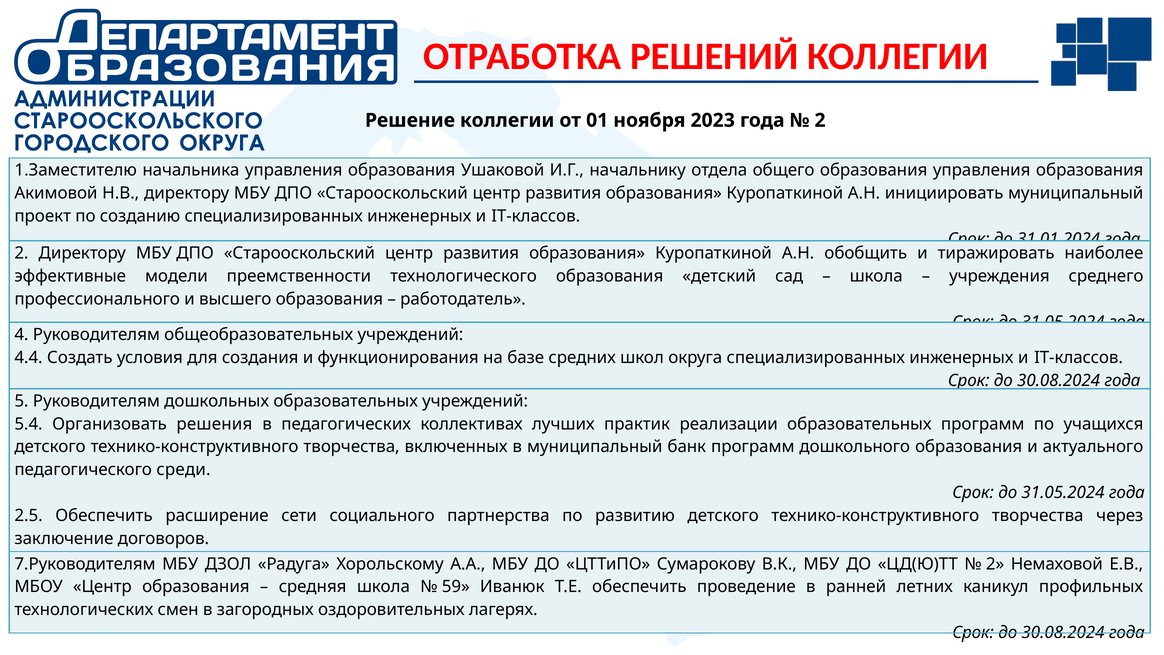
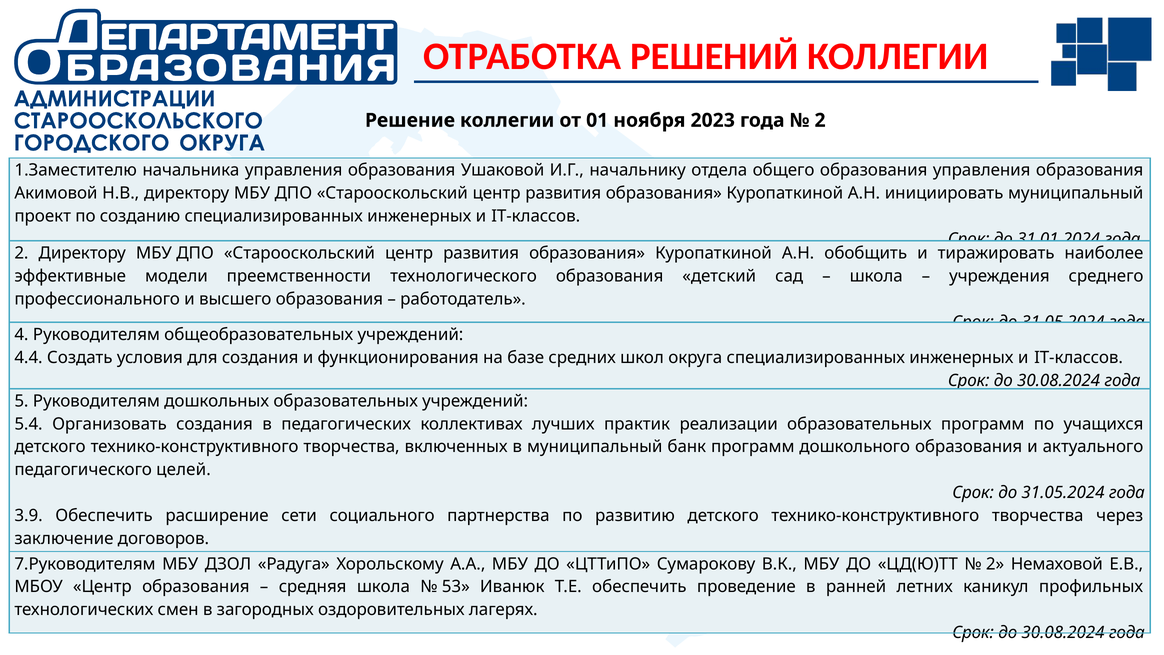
Организовать решения: решения -> создания
среди: среди -> целей
2.5: 2.5 -> 3.9
59: 59 -> 53
